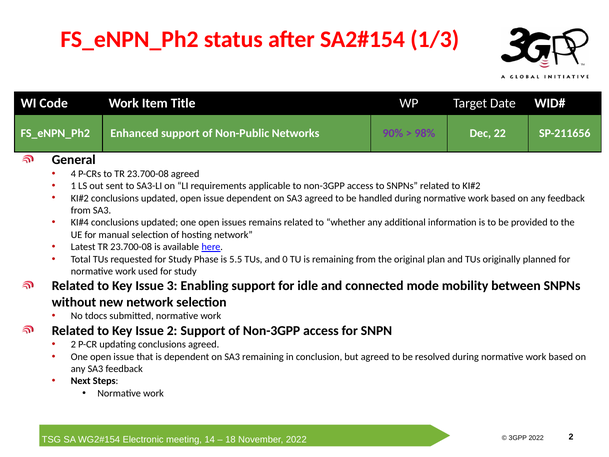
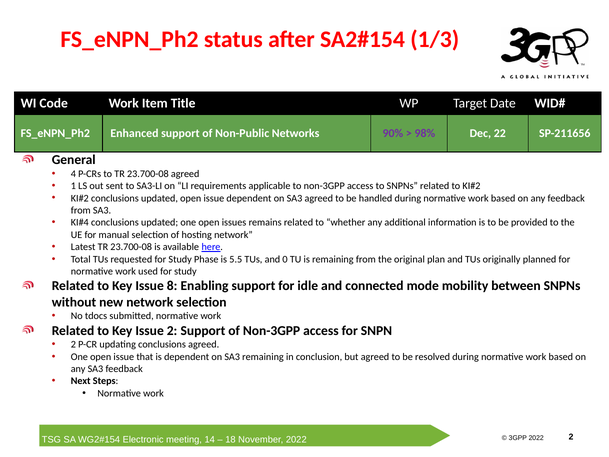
3: 3 -> 8
